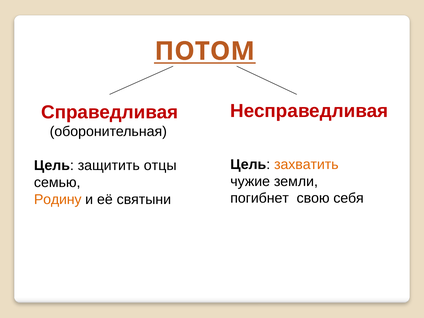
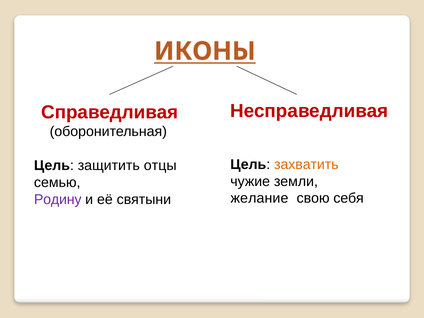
ПОТОМ: ПОТОМ -> ИКОНЫ
погибнет: погибнет -> желание
Родину colour: orange -> purple
